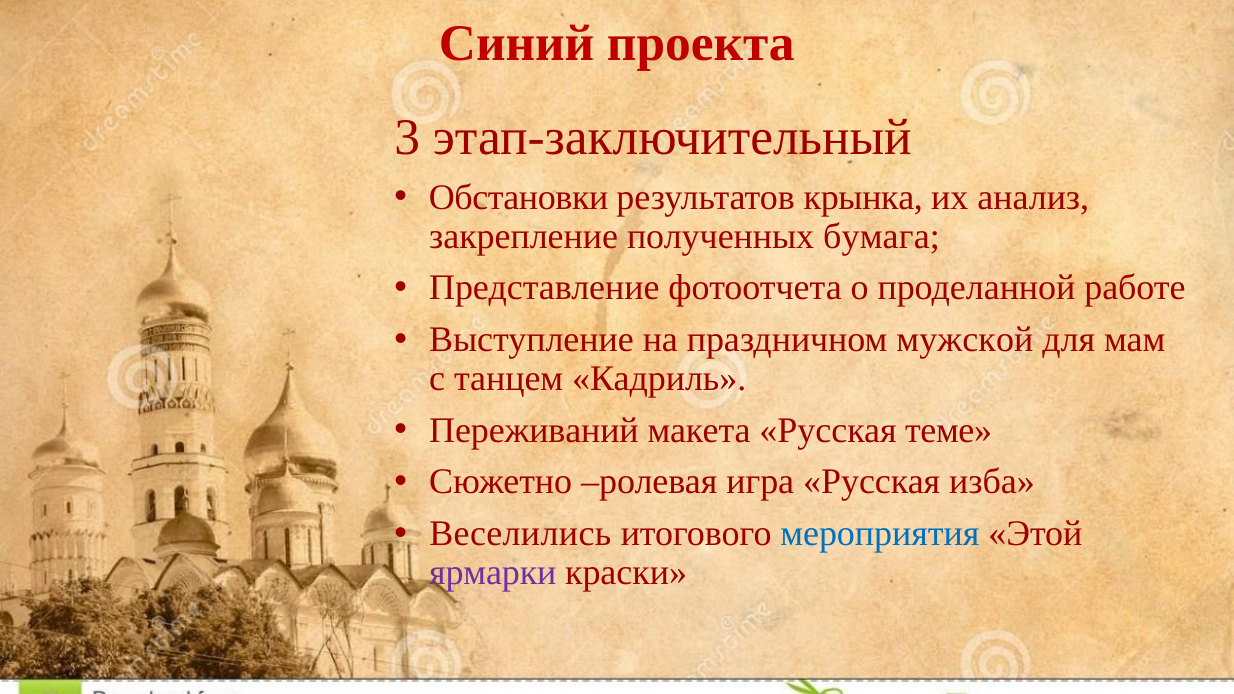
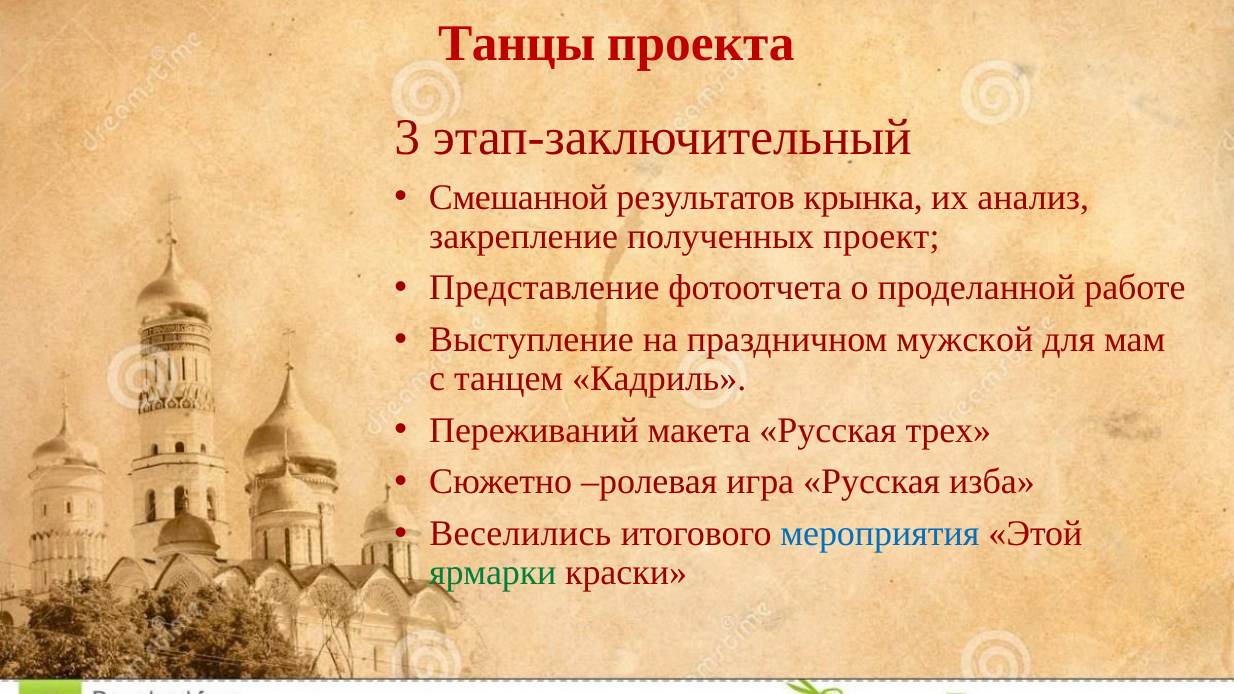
Синий: Синий -> Танцы
Обстановки: Обстановки -> Смешанной
бумага: бумага -> проект
теме: теме -> трех
ярмарки colour: purple -> green
